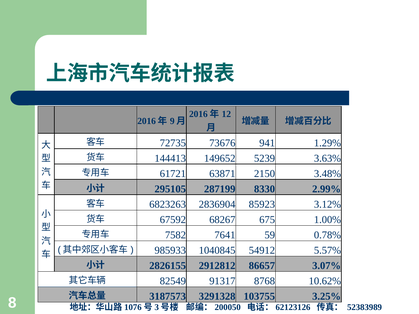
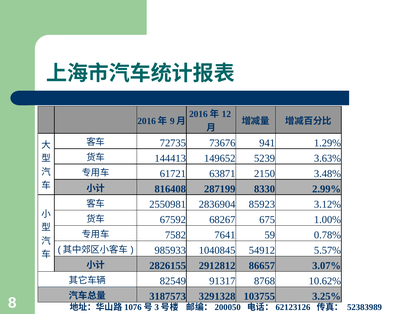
295105: 295105 -> 816408
6823263: 6823263 -> 2550981
